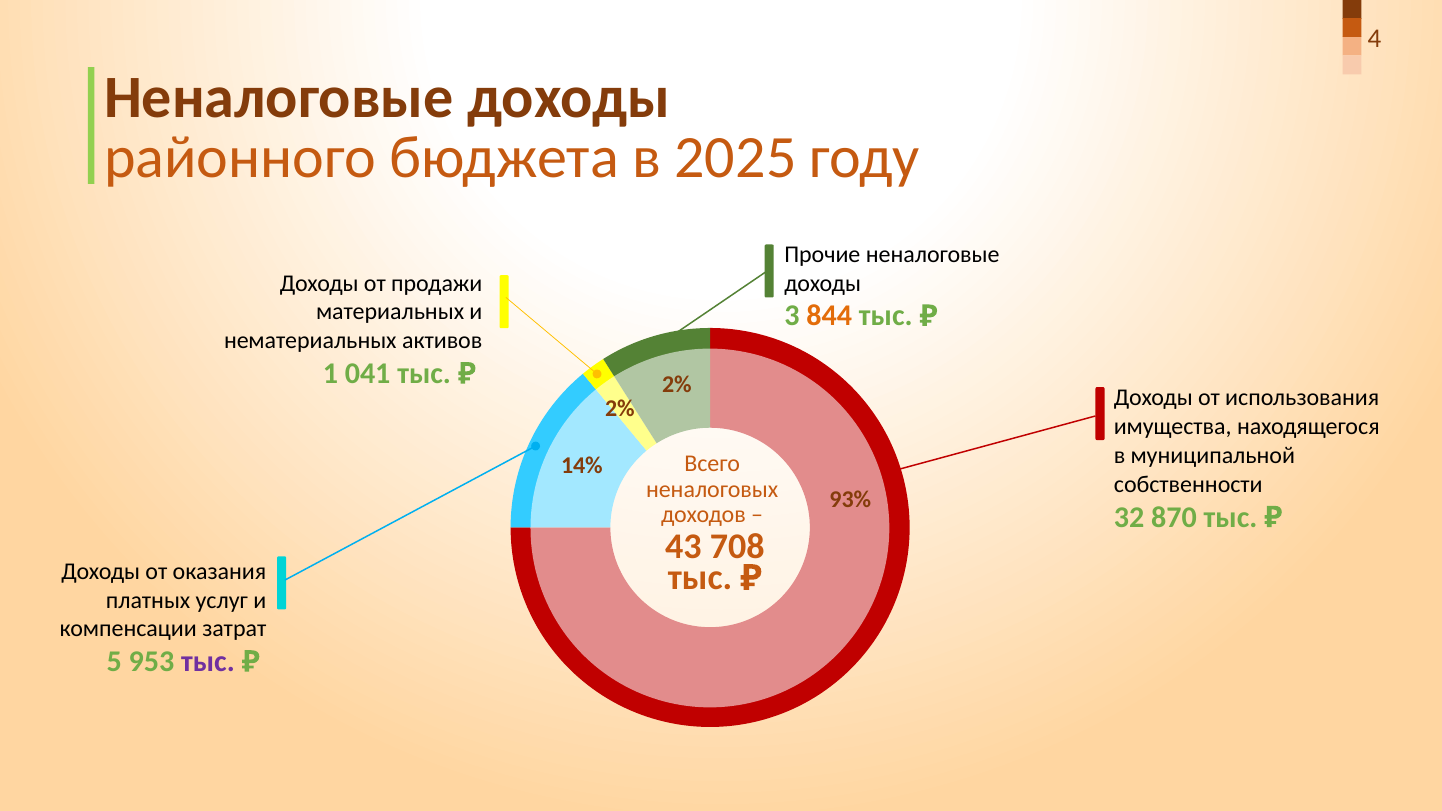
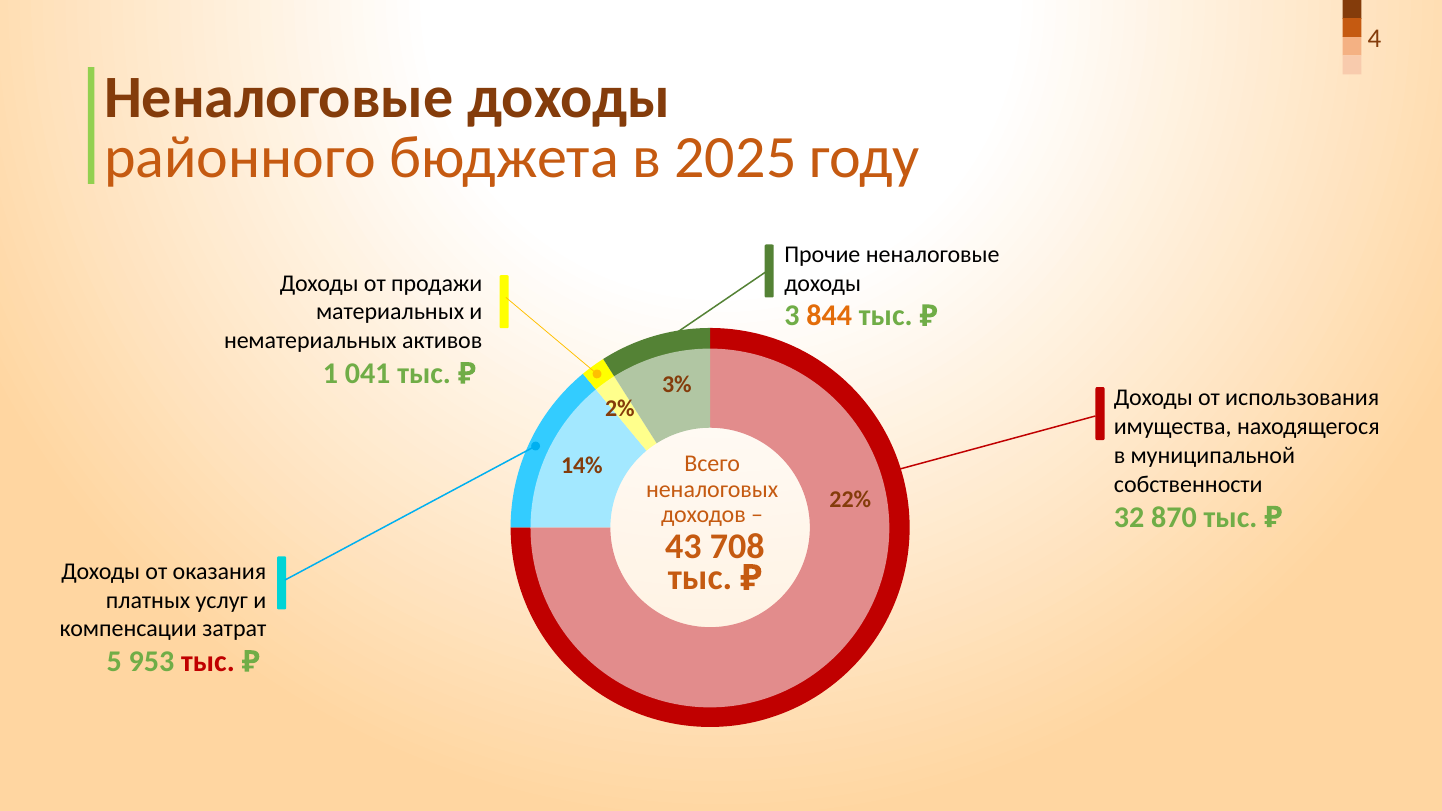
2% at (677, 385): 2% -> 3%
93%: 93% -> 22%
тыс at (208, 662) colour: purple -> red
